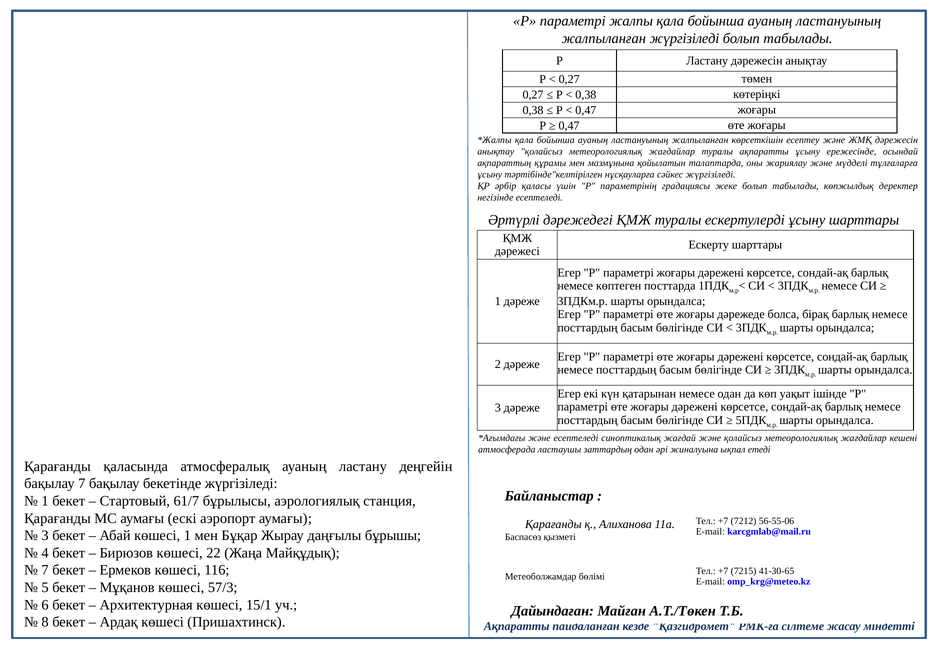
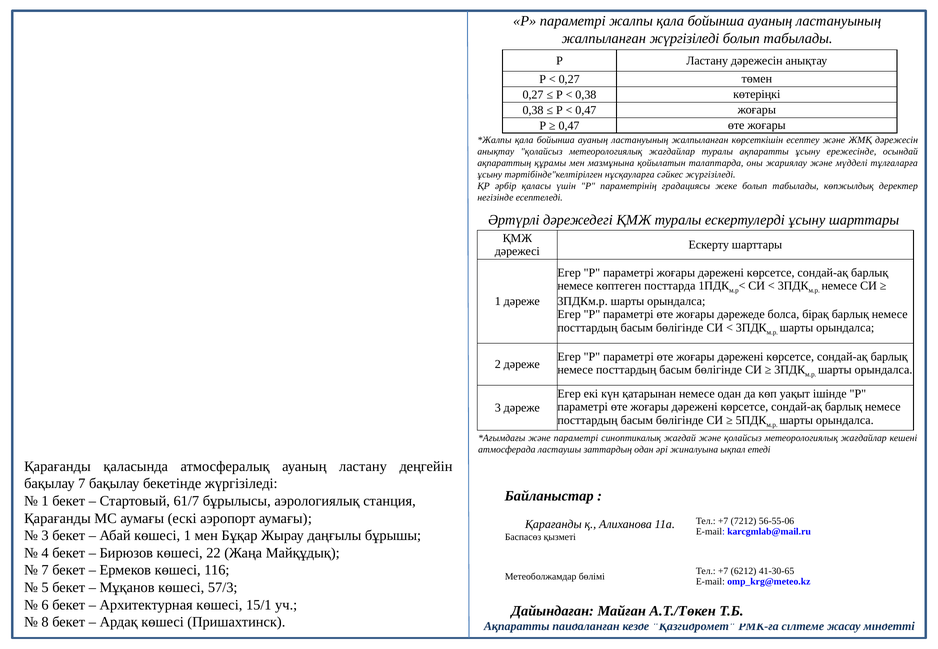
және есептеледі: есептеледі -> параметрі
7215: 7215 -> 6212
